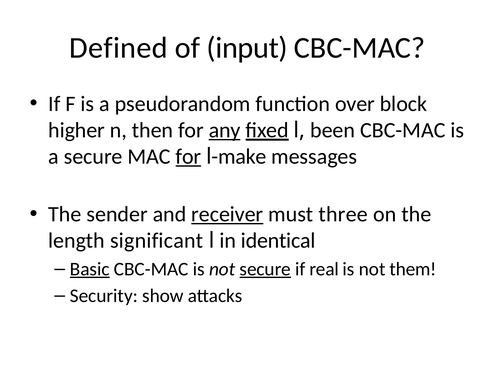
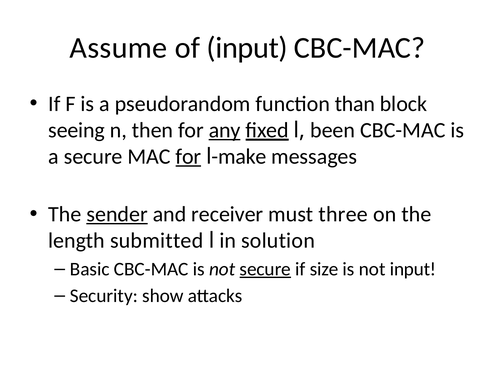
Defined: Defined -> Assume
over: over -> than
higher: higher -> seeing
sender underline: none -> present
receiver underline: present -> none
significant: significant -> submitted
identical: identical -> solution
Basic underline: present -> none
real: real -> size
not them: them -> input
